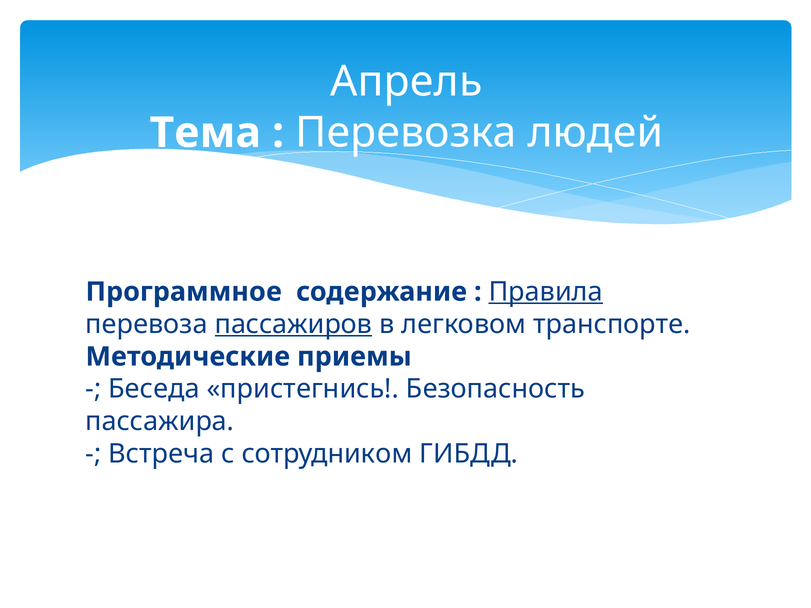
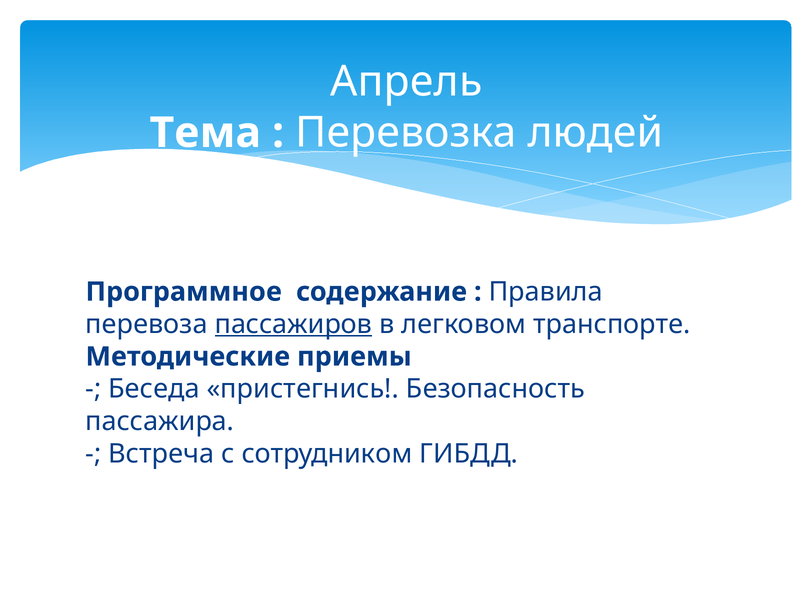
Правила underline: present -> none
